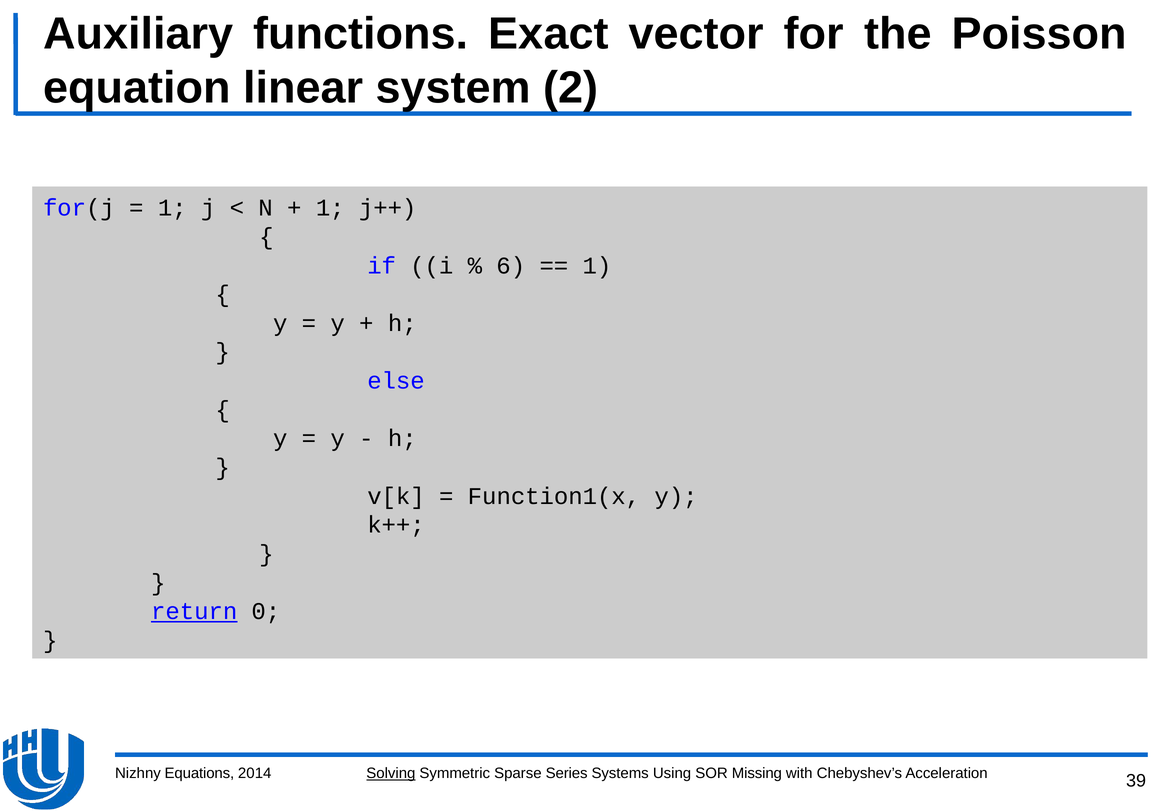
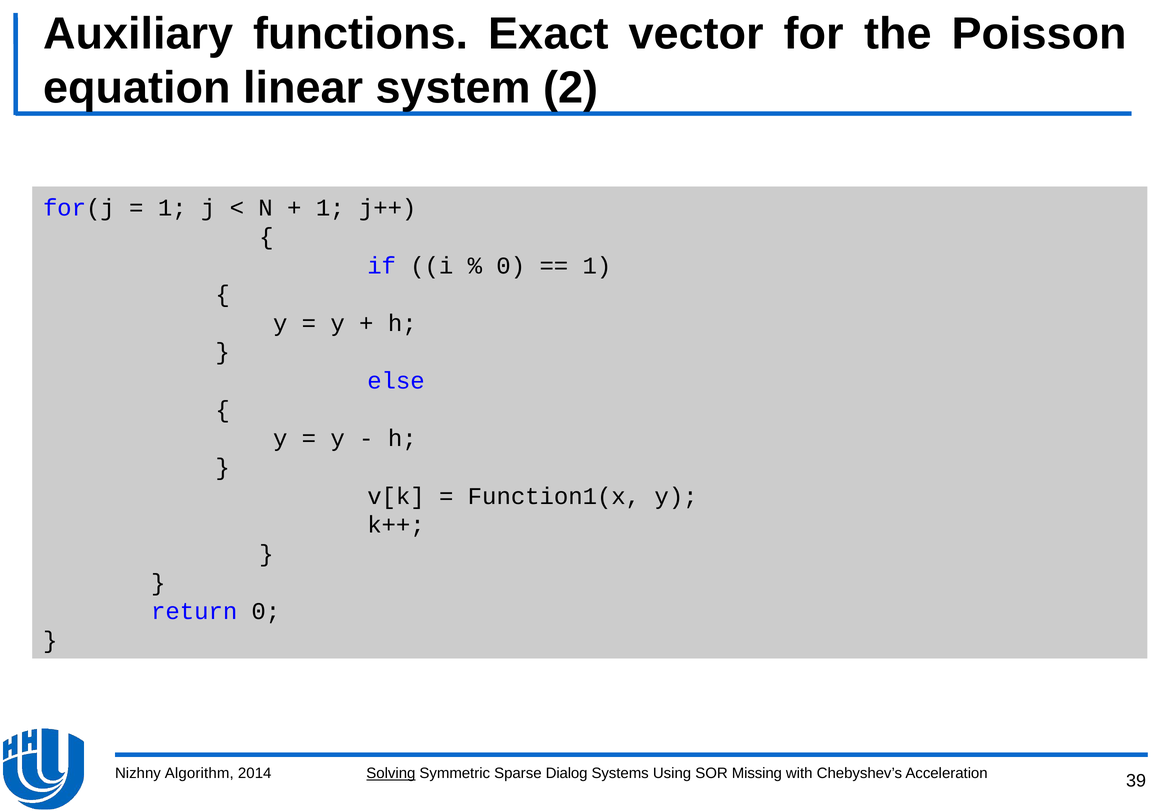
6 at (511, 265): 6 -> 0
return underline: present -> none
Equations: Equations -> Algorithm
Series: Series -> Dialog
